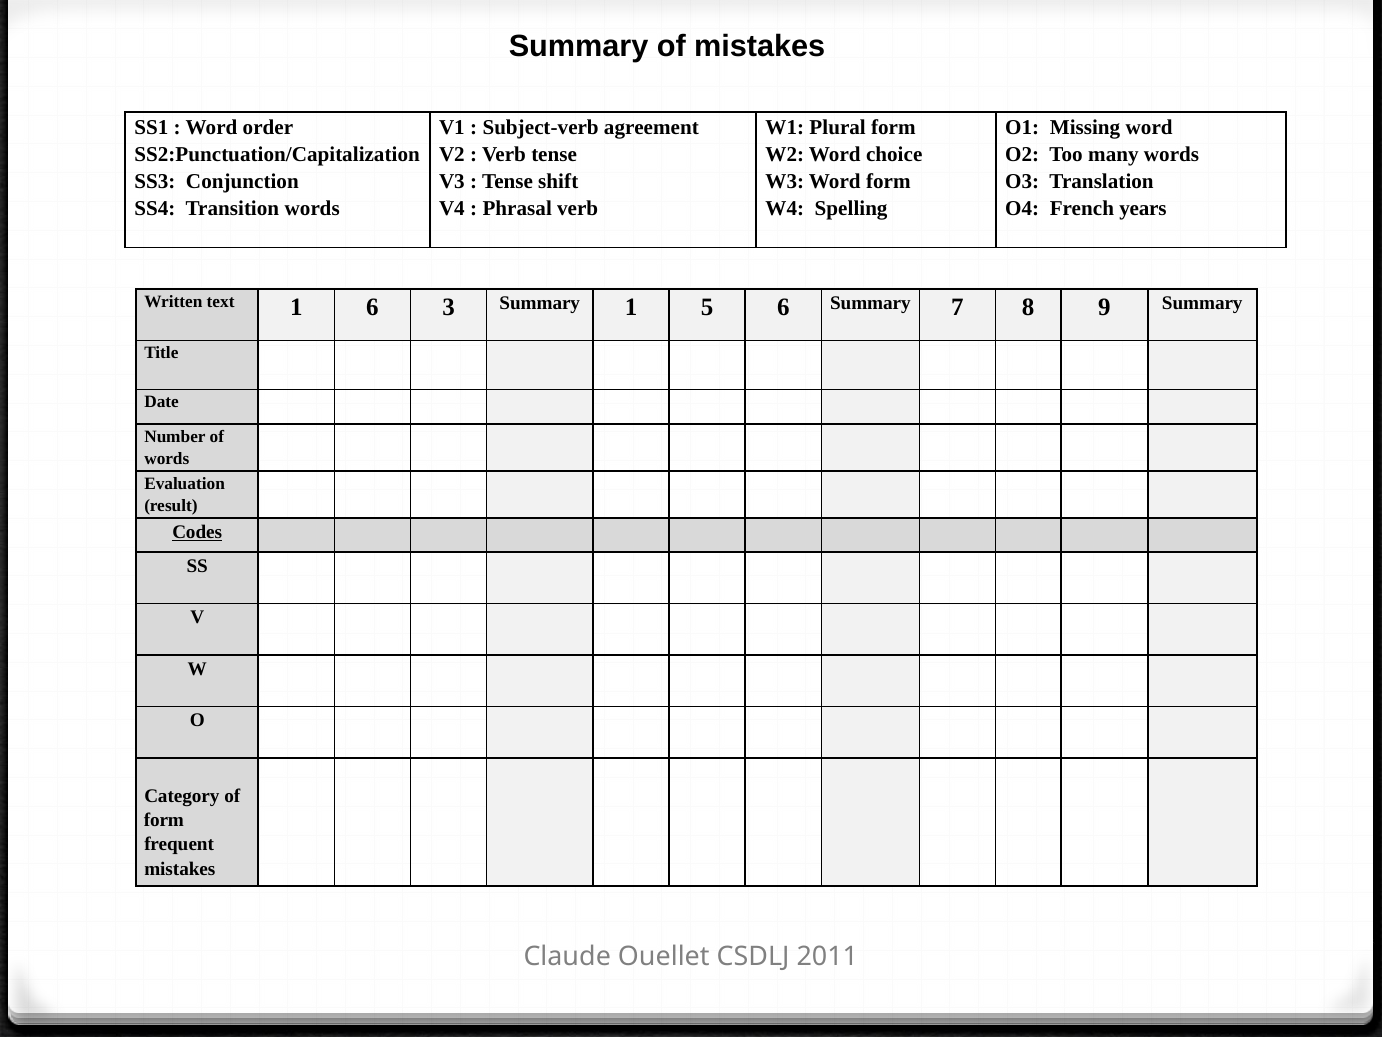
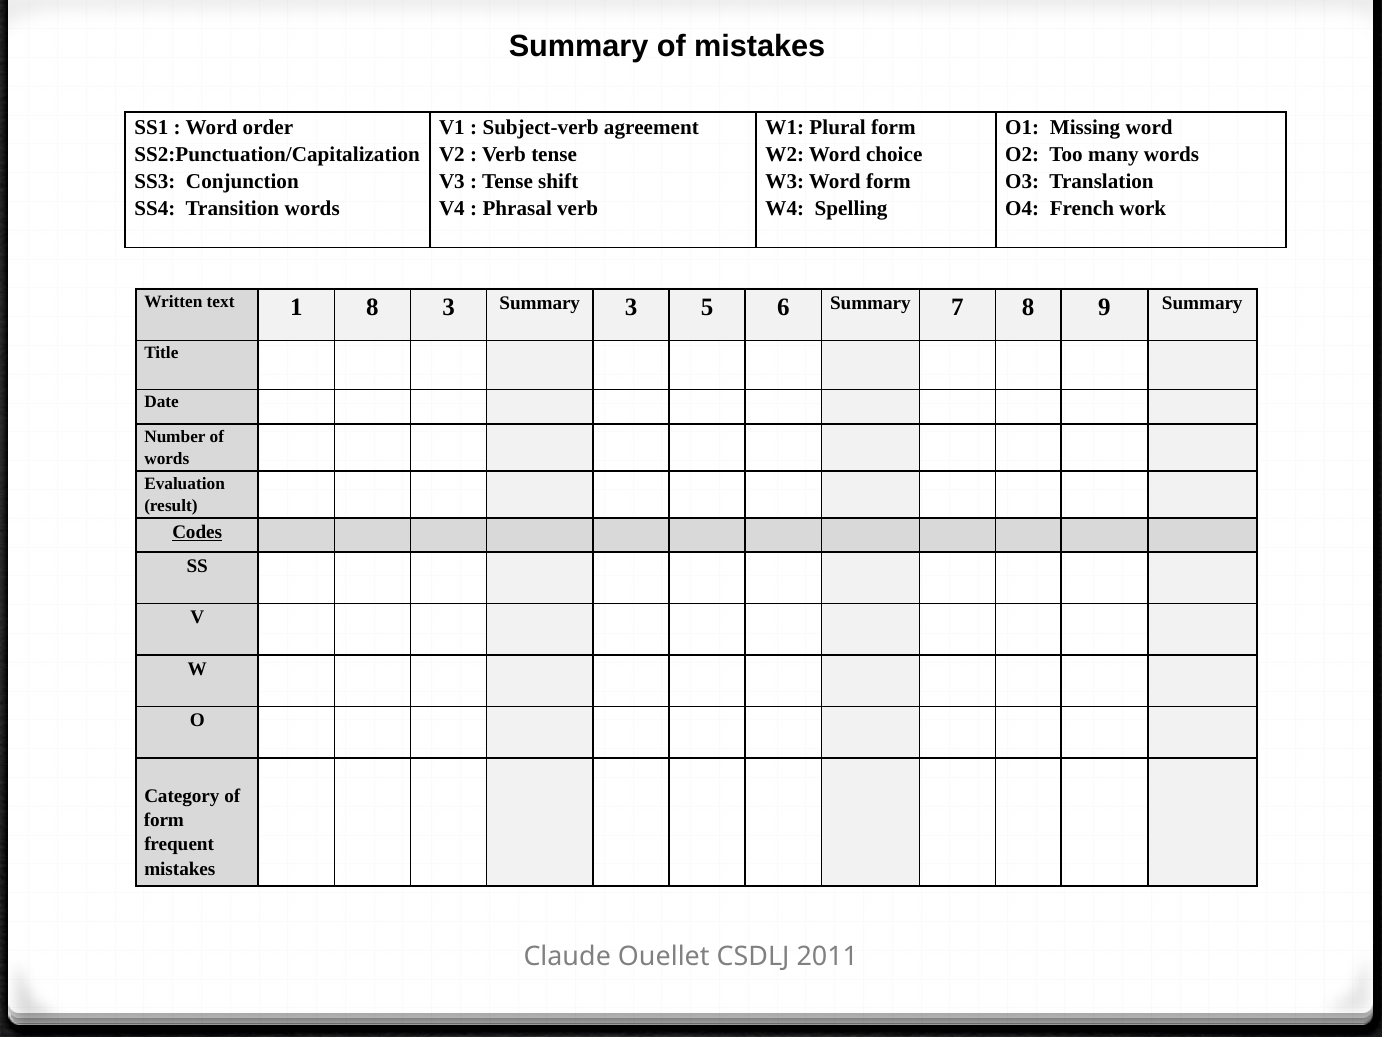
years: years -> work
1 6: 6 -> 8
Summary 1: 1 -> 3
